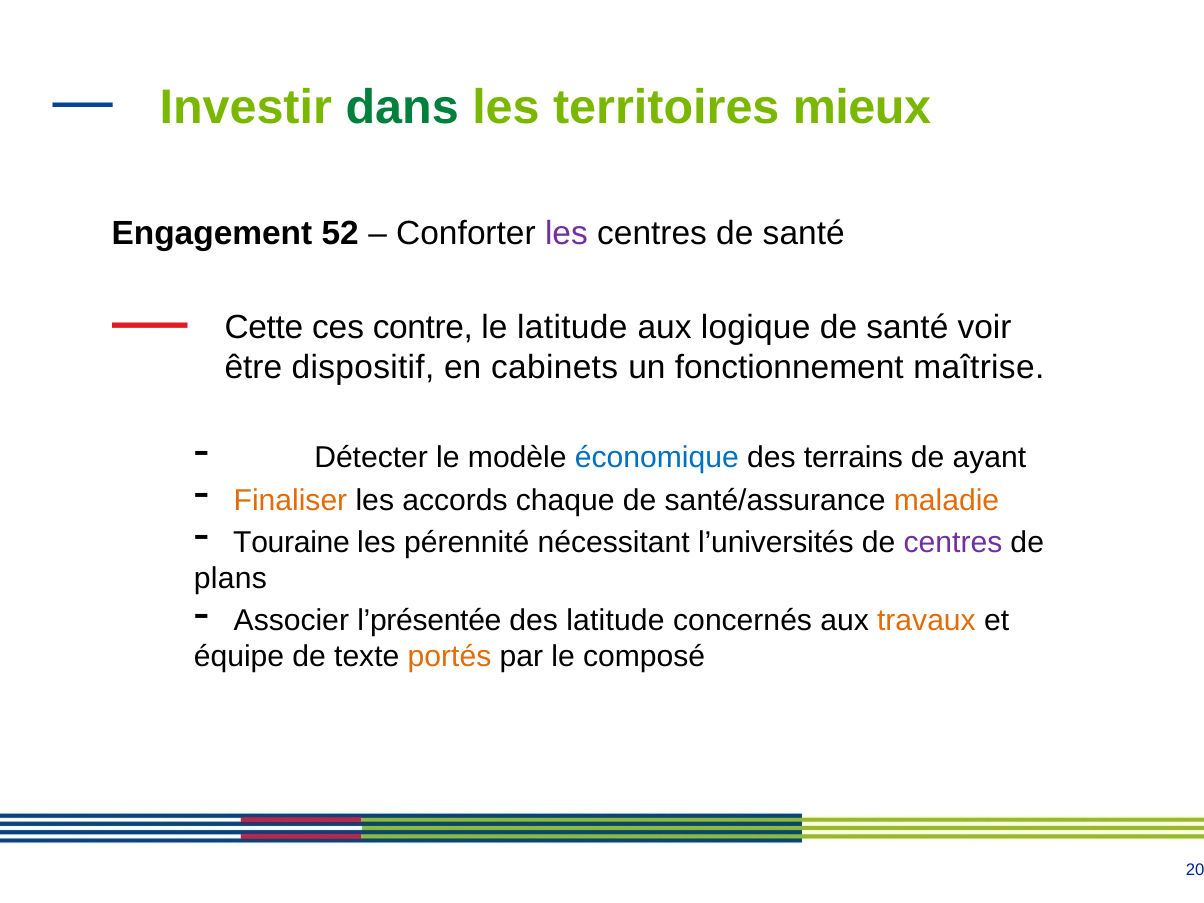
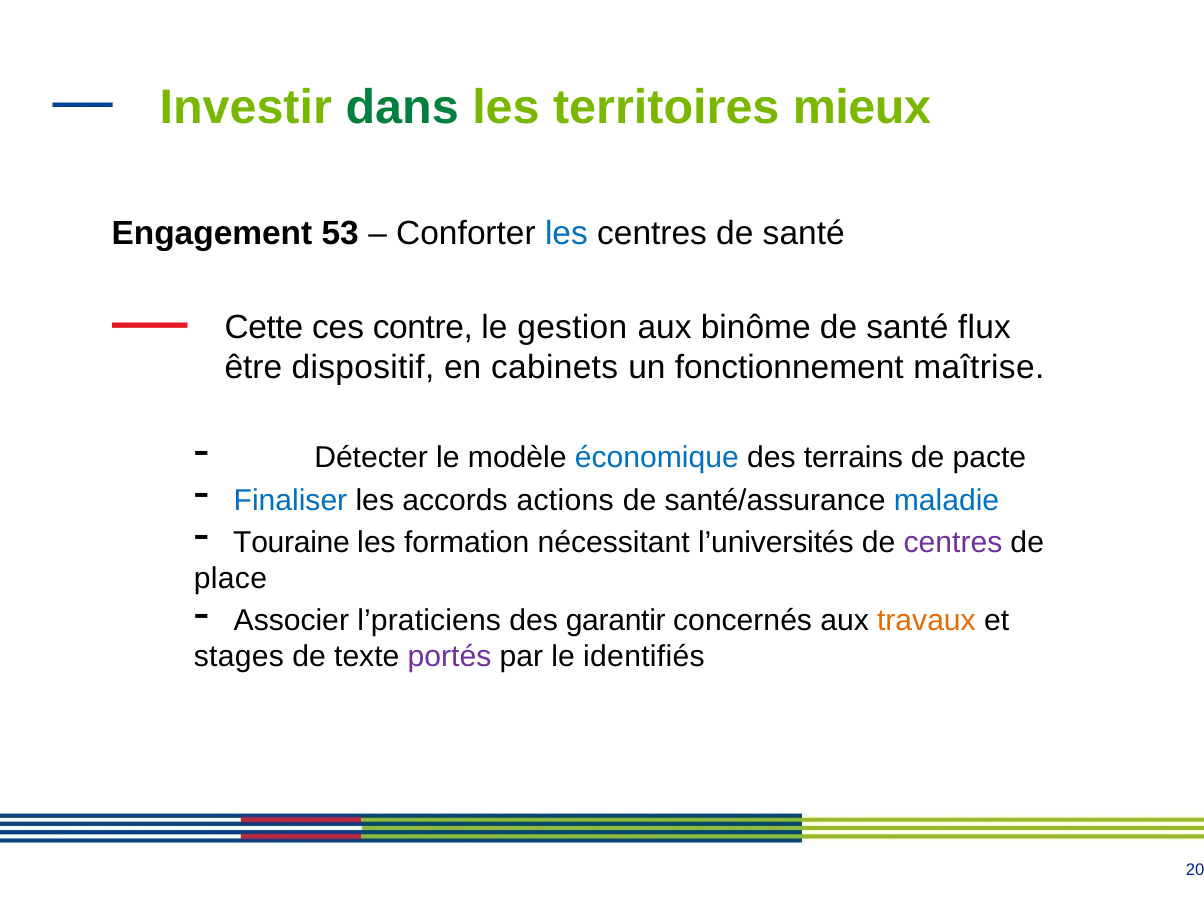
52: 52 -> 53
les at (566, 233) colour: purple -> blue
le latitude: latitude -> gestion
logique: logique -> binôme
voir: voir -> flux
ayant: ayant -> pacte
Finaliser colour: orange -> blue
chaque: chaque -> actions
maladie colour: orange -> blue
pérennité: pérennité -> formation
plans: plans -> place
l’présentée: l’présentée -> l’praticiens
des latitude: latitude -> garantir
équipe: équipe -> stages
portés colour: orange -> purple
composé: composé -> identifiés
